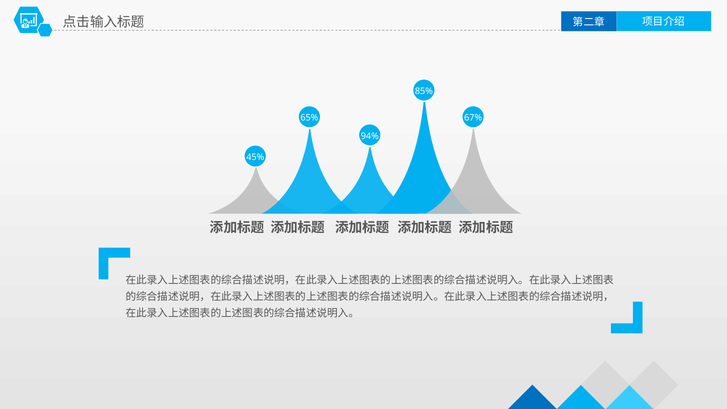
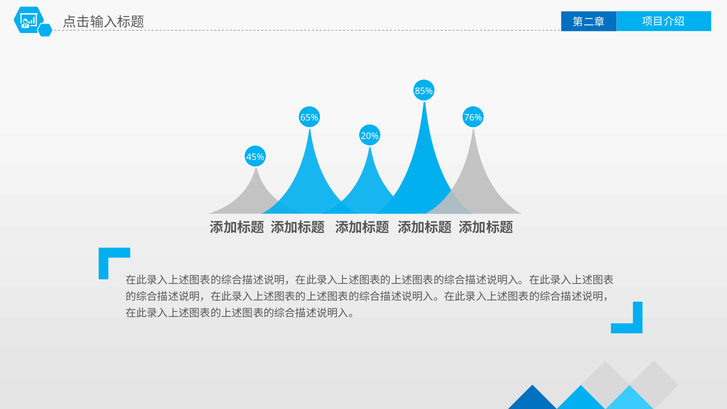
67%: 67% -> 76%
94%: 94% -> 20%
